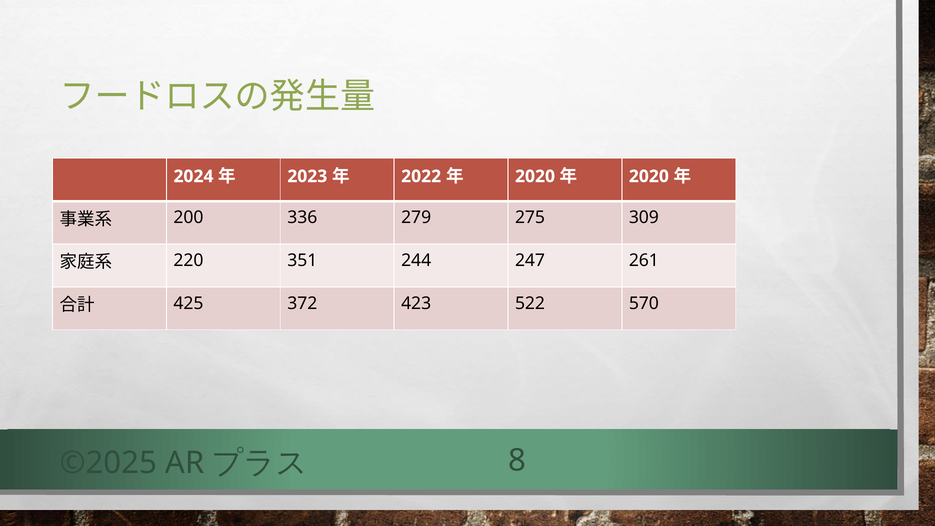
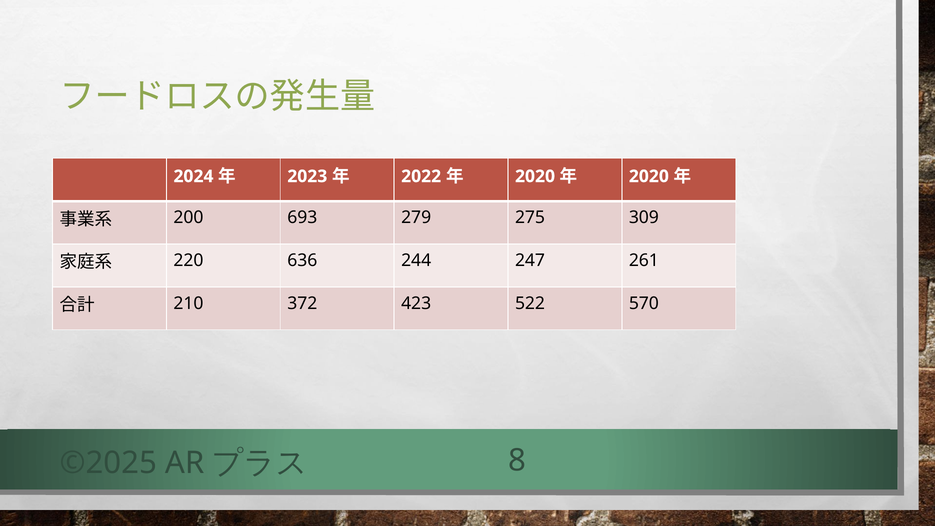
336: 336 -> 693
351: 351 -> 636
425: 425 -> 210
